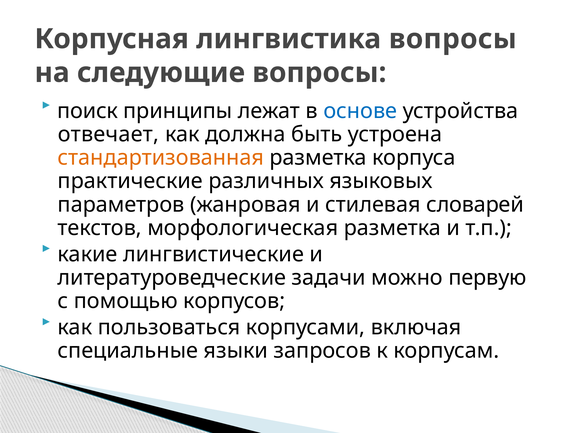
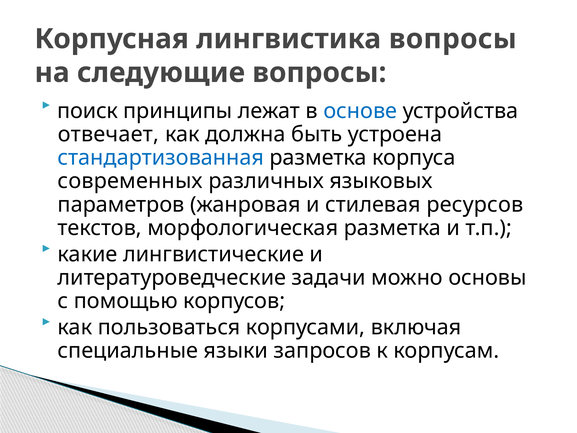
стандартизованная colour: orange -> blue
практические: практические -> современных
словарей: словарей -> ресурсов
первую: первую -> основы
